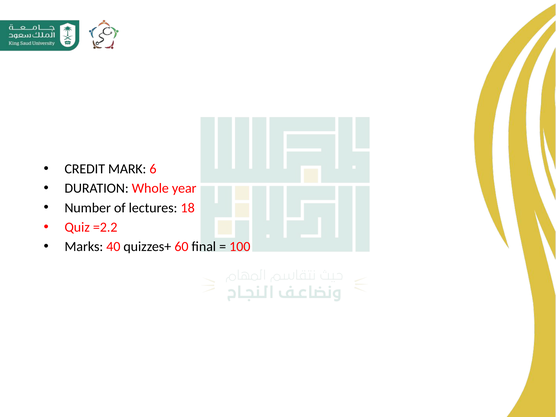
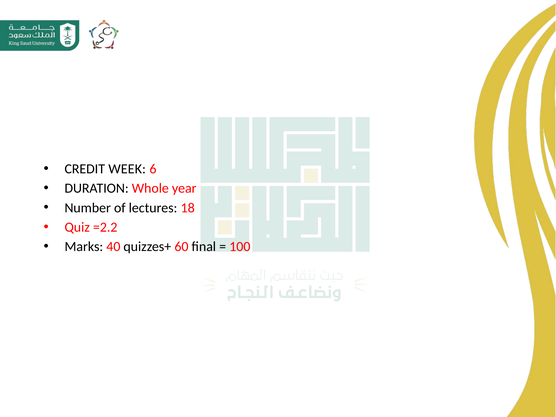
MARK: MARK -> WEEK
